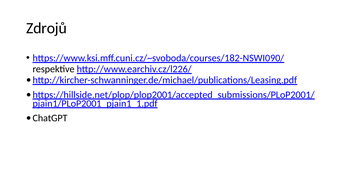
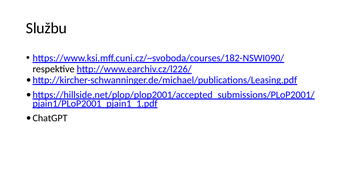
Zdrojů: Zdrojů -> Službu
